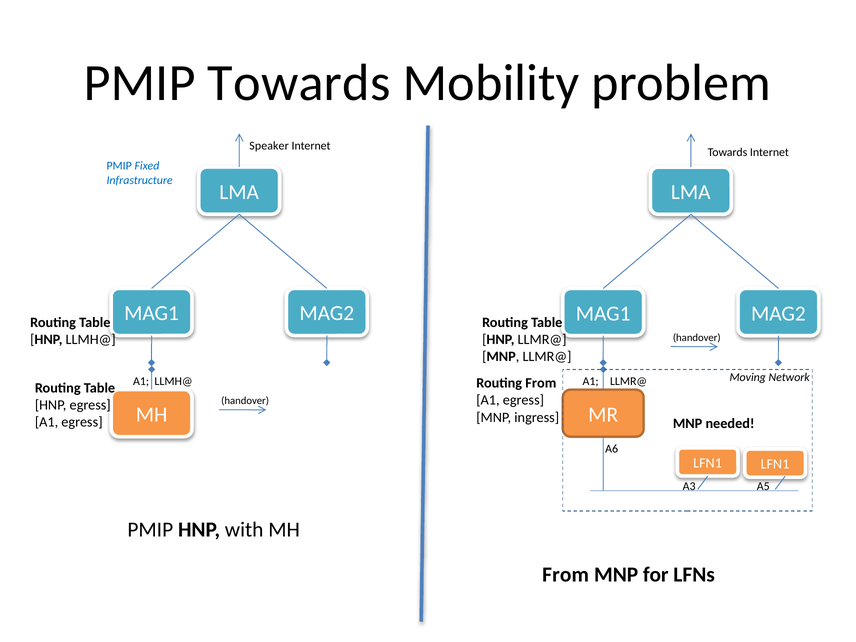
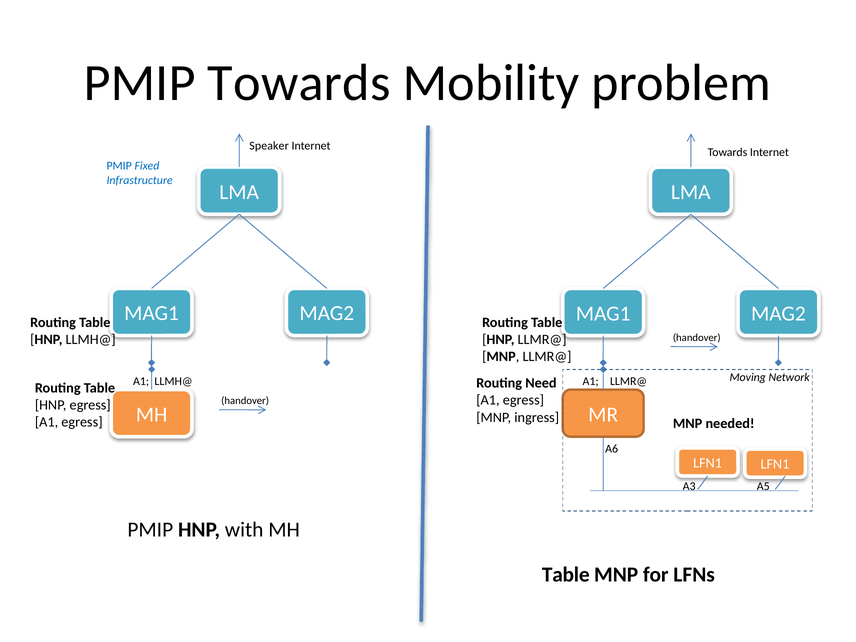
Routing From: From -> Need
From at (566, 575): From -> Table
